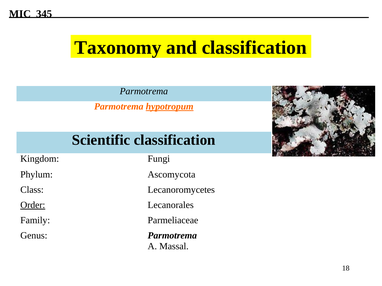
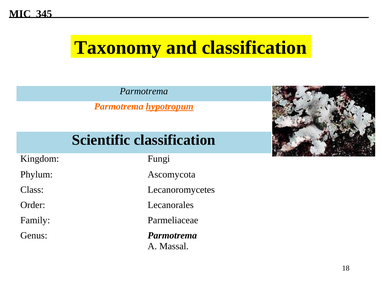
Order underline: present -> none
